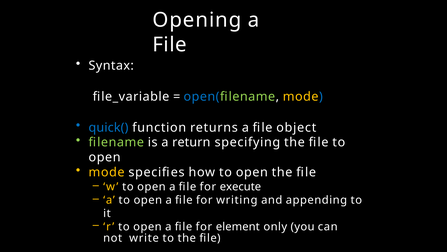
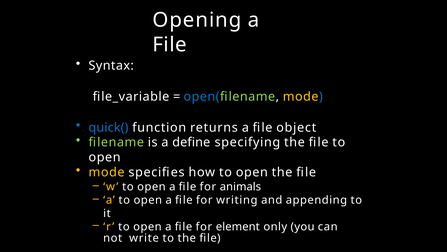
return: return -> define
execute: execute -> animals
